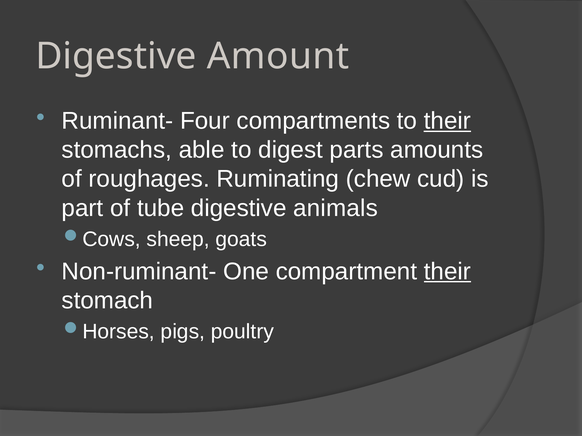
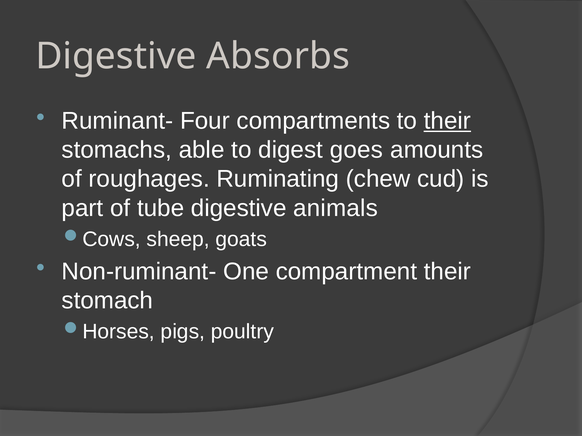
Amount: Amount -> Absorbs
parts: parts -> goes
their at (447, 272) underline: present -> none
